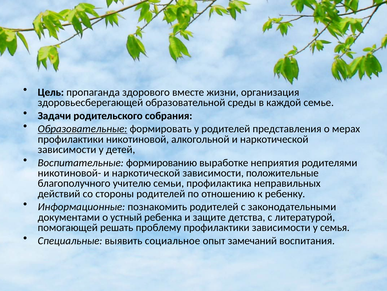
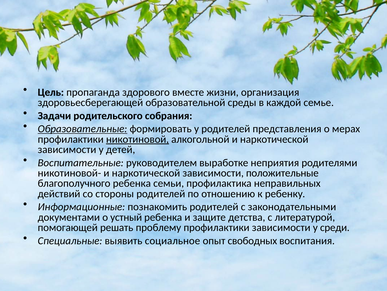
никотиновой underline: none -> present
формированию: формированию -> руководителем
благополучного учителю: учителю -> ребенка
семья: семья -> среди
замечаний: замечаний -> свободных
